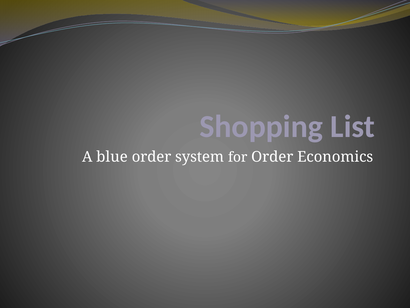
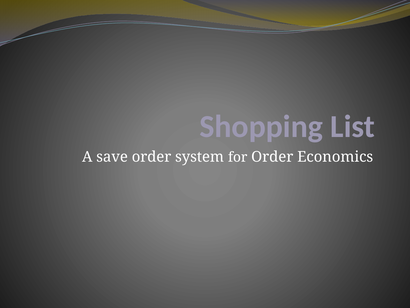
blue: blue -> save
